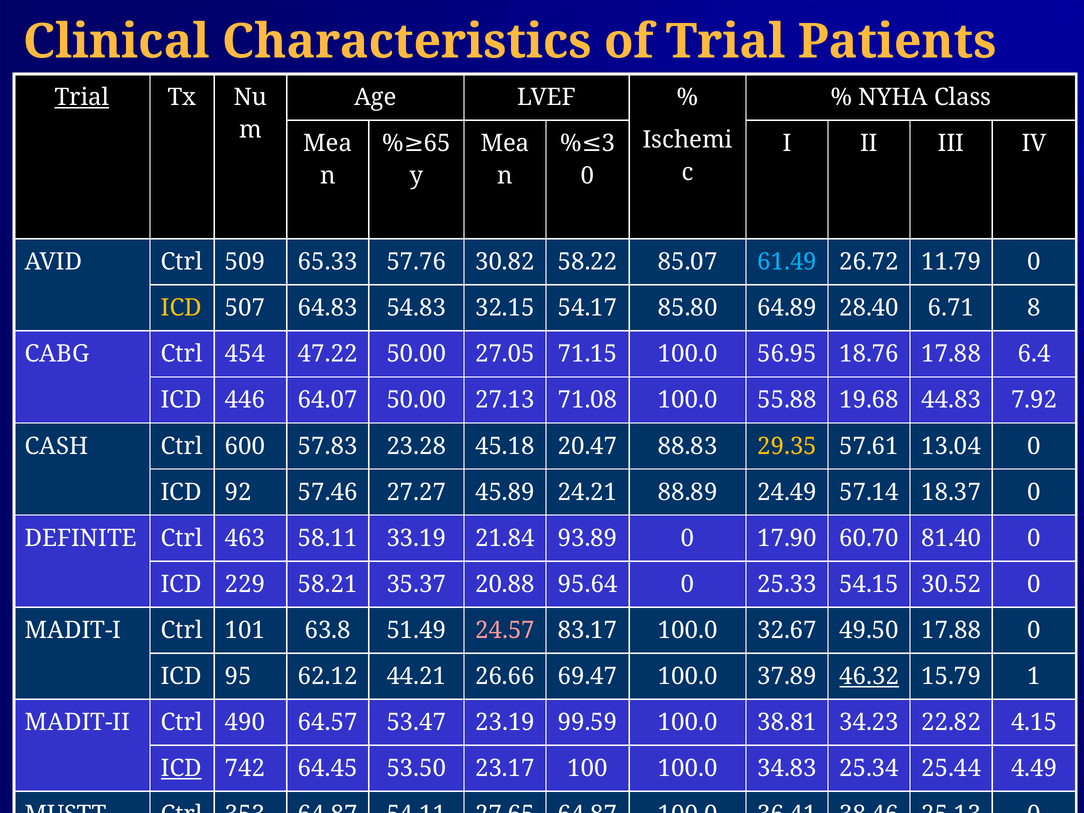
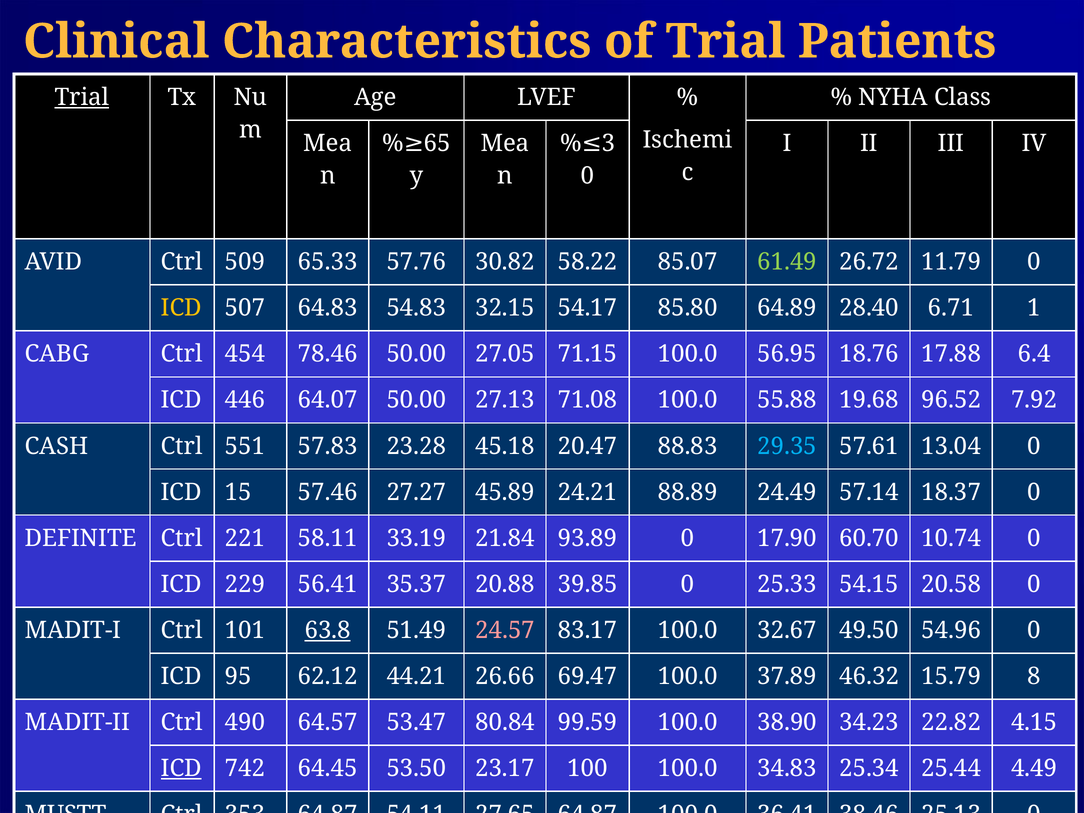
61.49 colour: light blue -> light green
8: 8 -> 1
47.22: 47.22 -> 78.46
44.83: 44.83 -> 96.52
600: 600 -> 551
29.35 colour: yellow -> light blue
92: 92 -> 15
463: 463 -> 221
81.40: 81.40 -> 10.74
58.21: 58.21 -> 56.41
95.64: 95.64 -> 39.85
30.52: 30.52 -> 20.58
63.8 underline: none -> present
49.50 17.88: 17.88 -> 54.96
46.32 underline: present -> none
1: 1 -> 8
23.19: 23.19 -> 80.84
38.81: 38.81 -> 38.90
